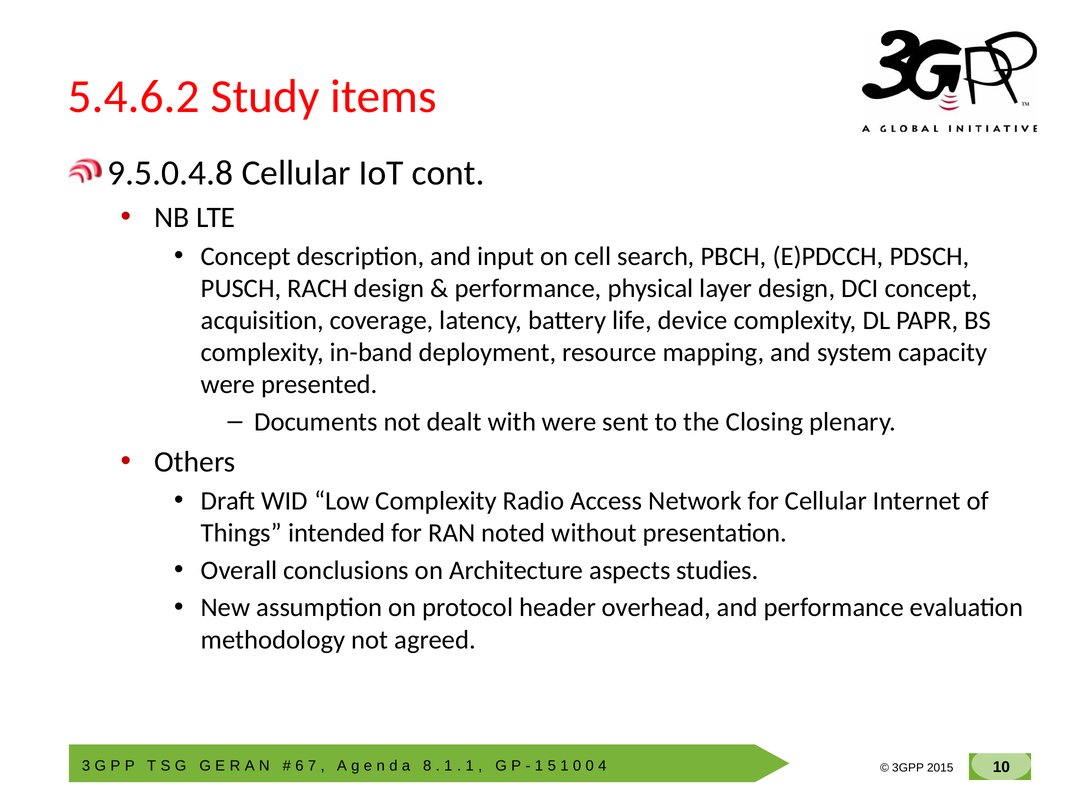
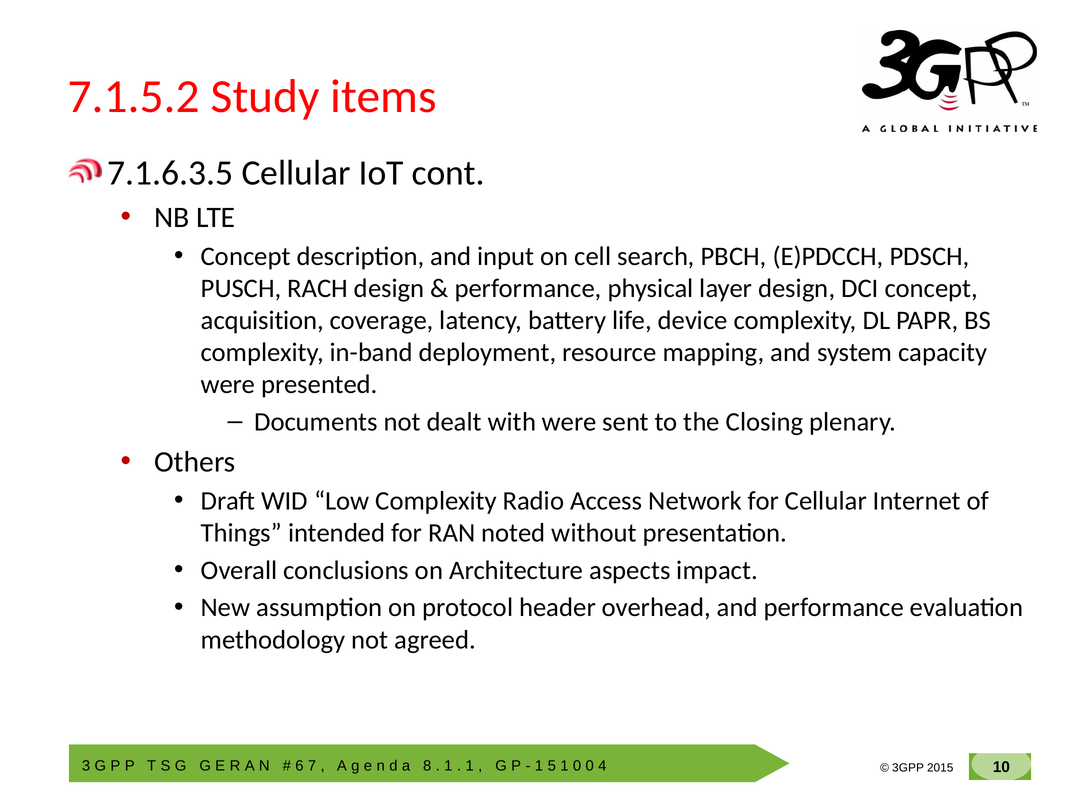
5.4.6.2: 5.4.6.2 -> 7.1.5.2
9.5.0.4.8: 9.5.0.4.8 -> 7.1.6.3.5
studies: studies -> impact
